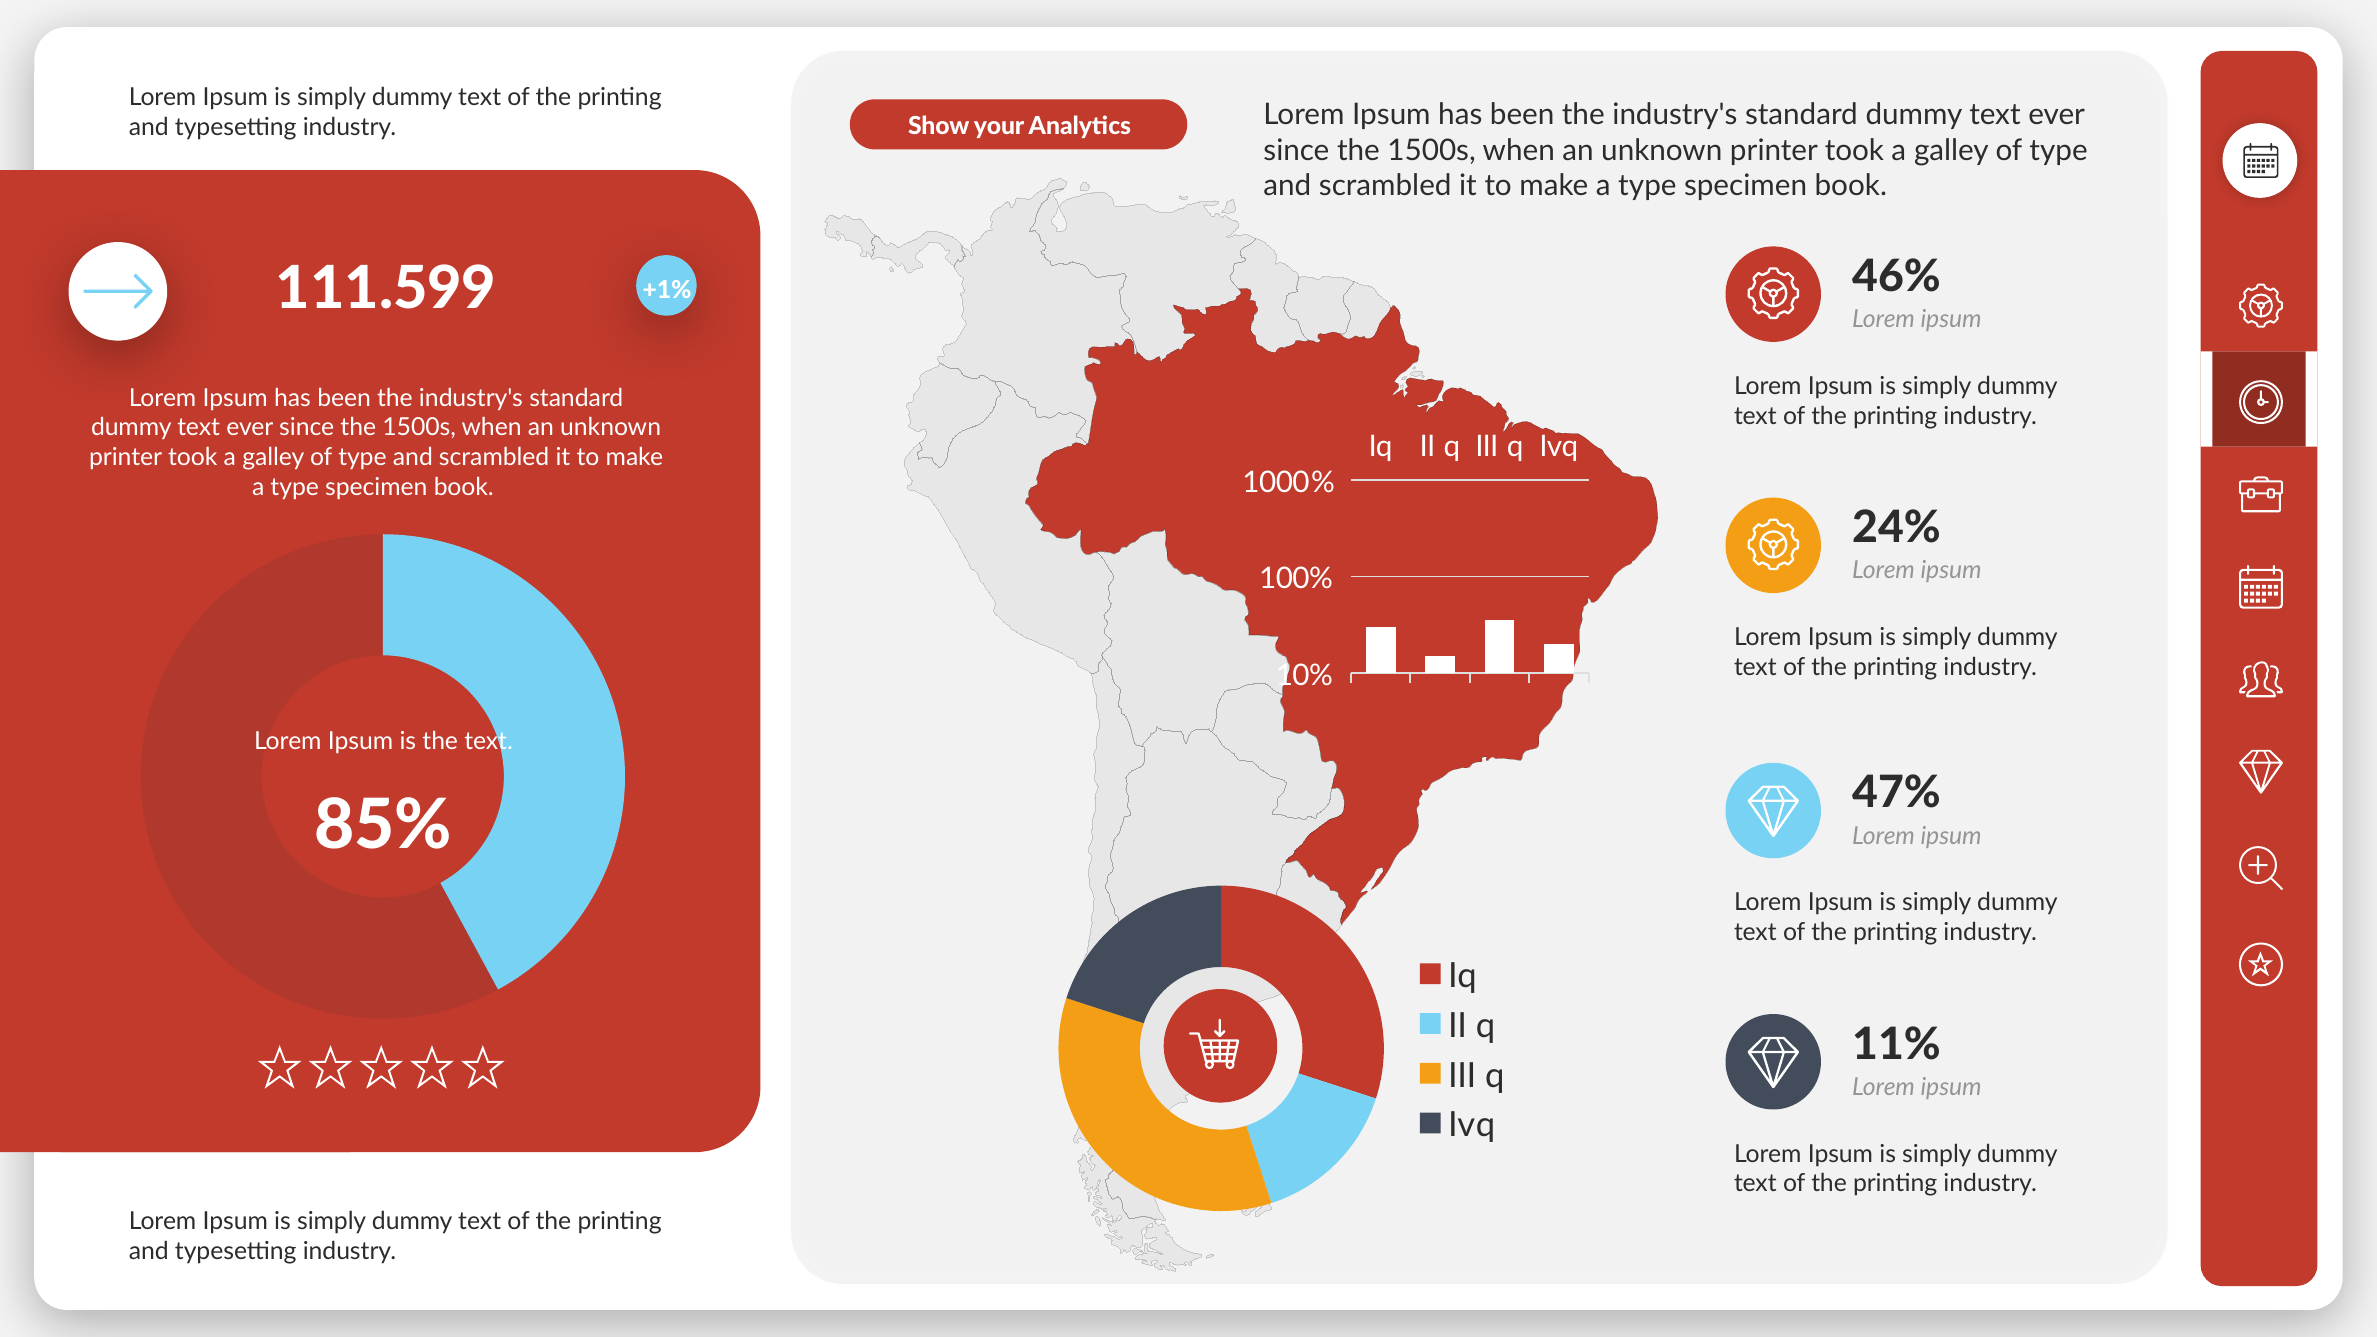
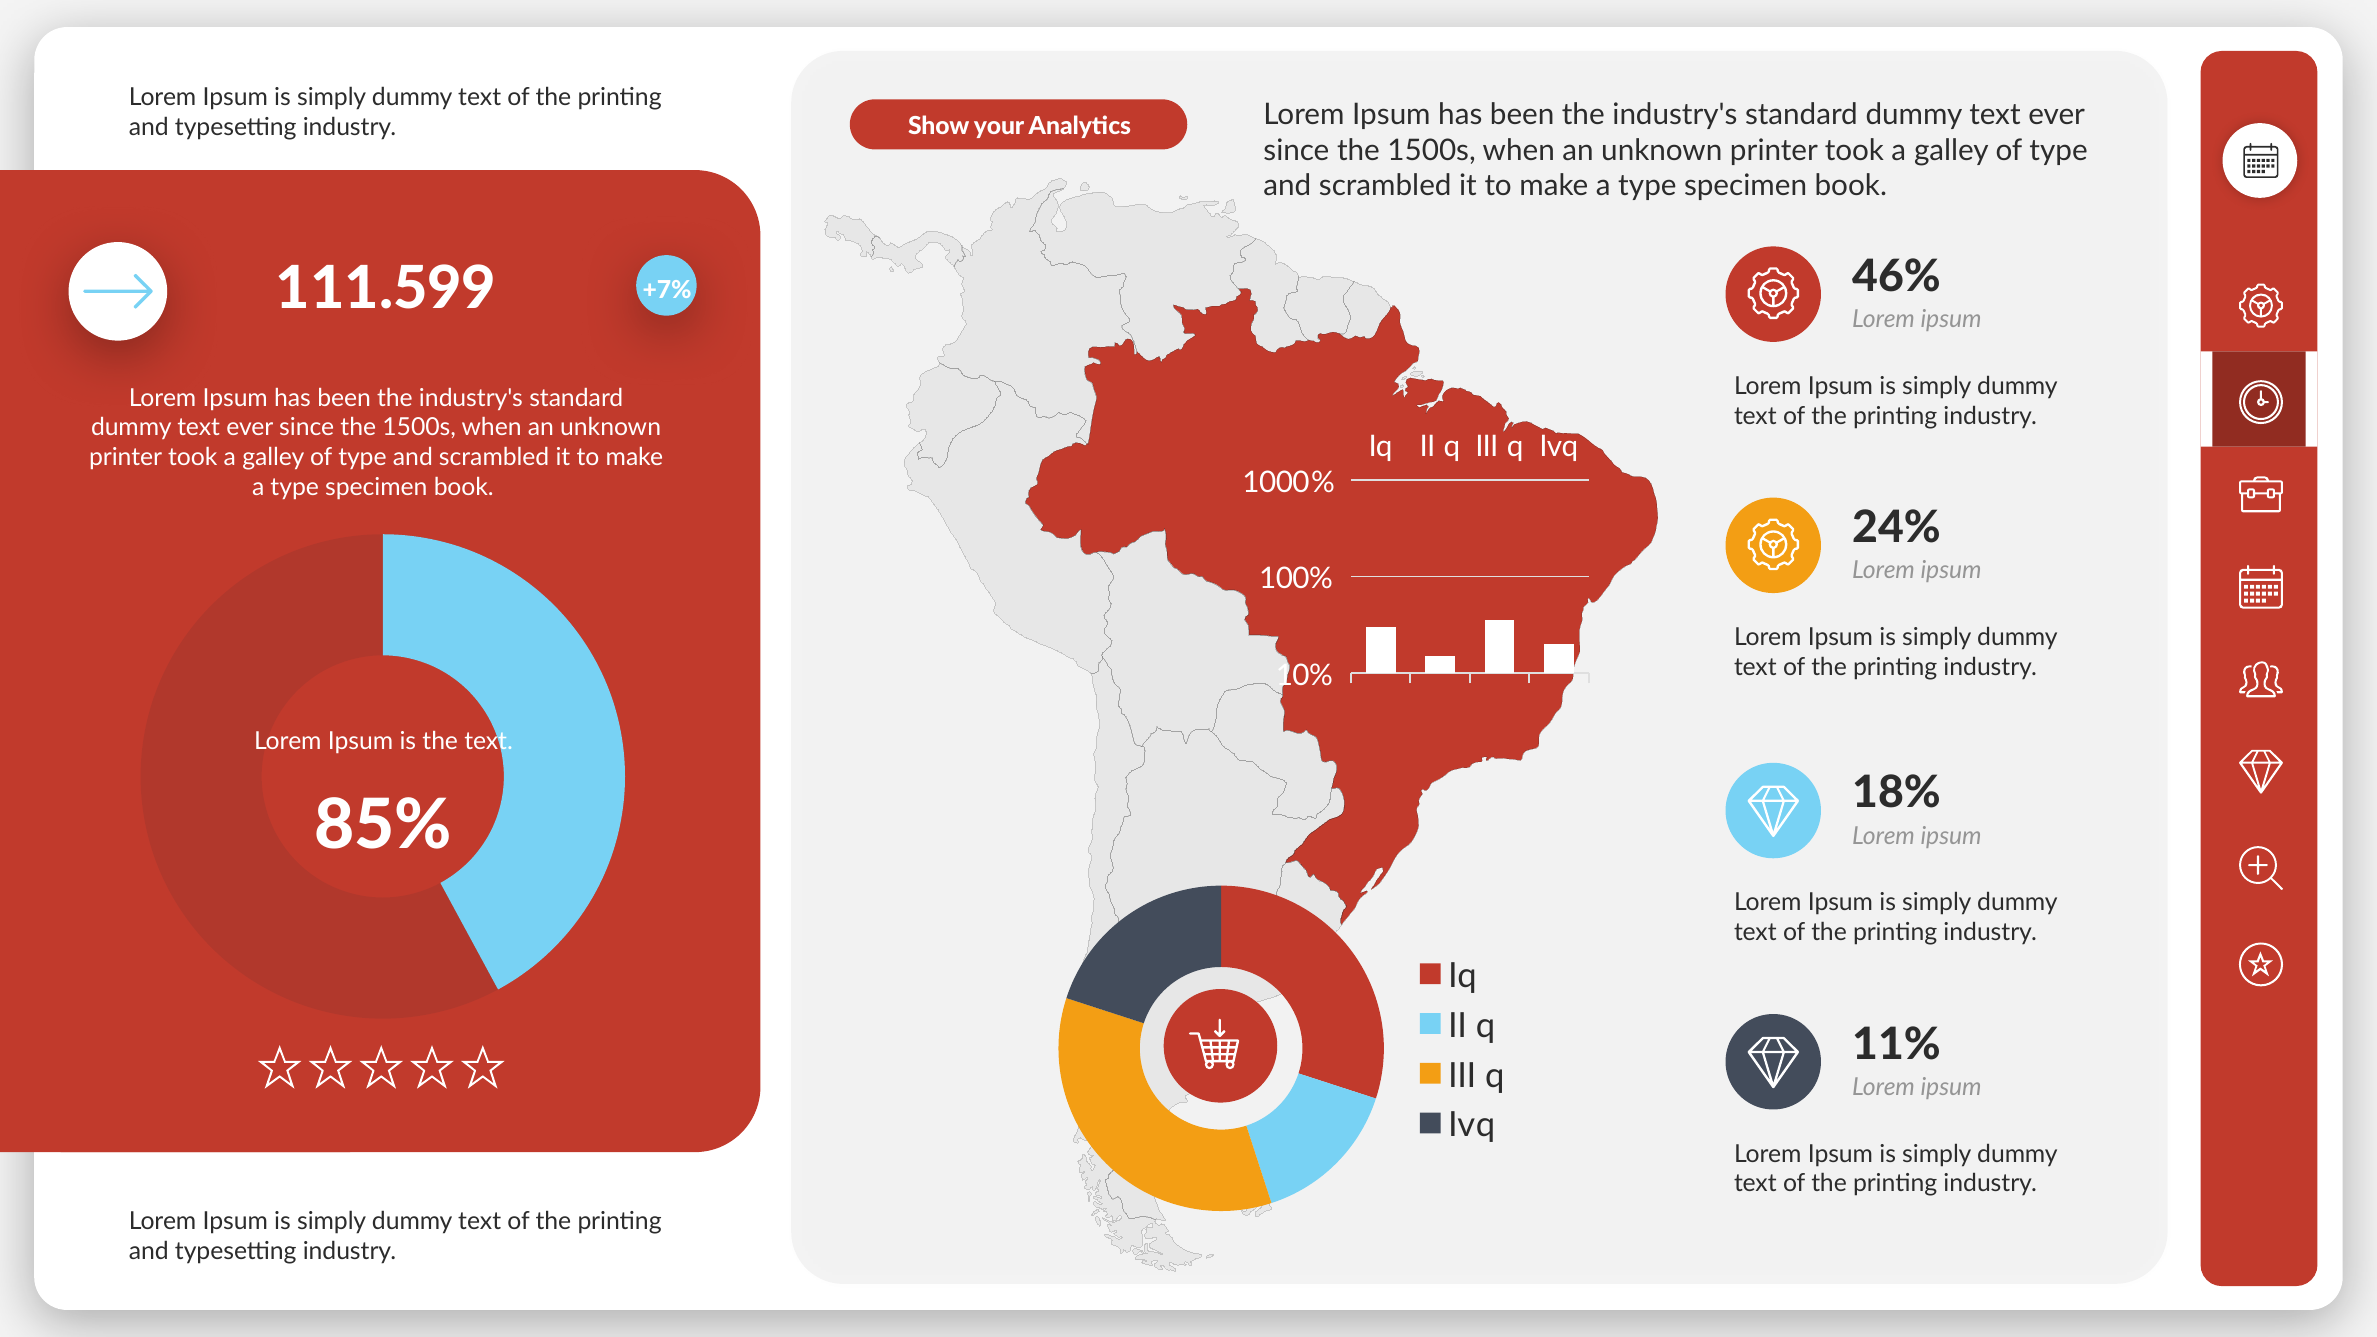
+1%: +1% -> +7%
47%: 47% -> 18%
